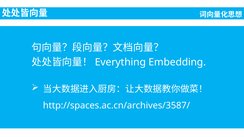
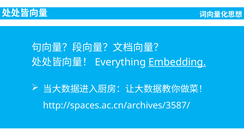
Embedding underline: none -> present
